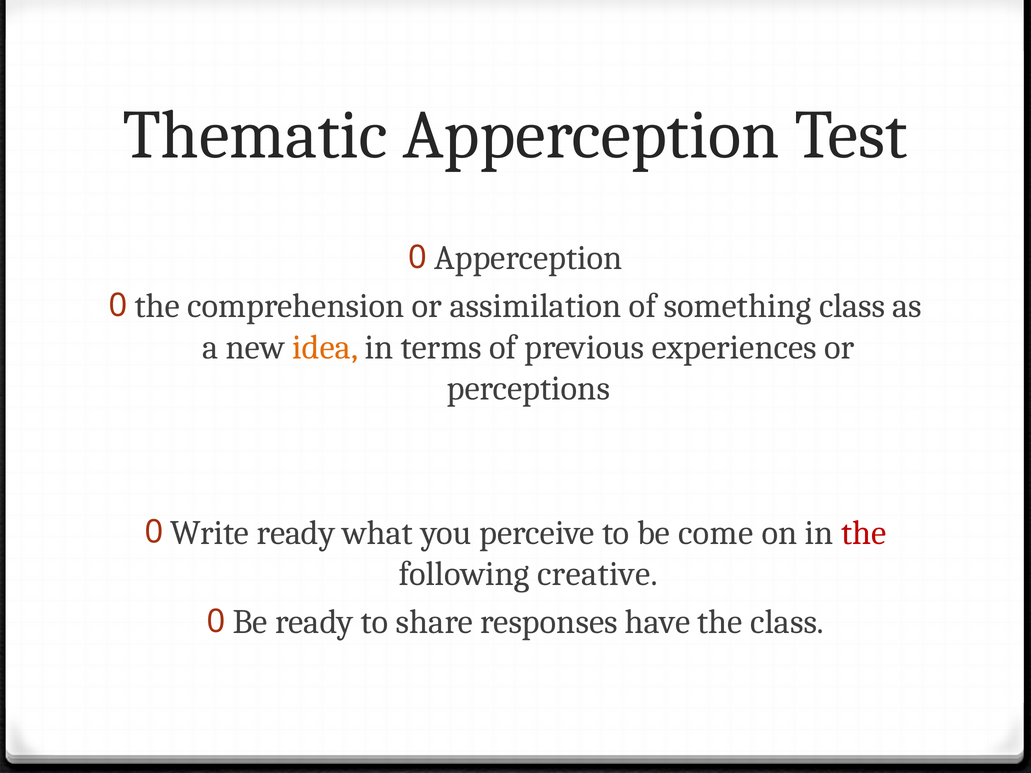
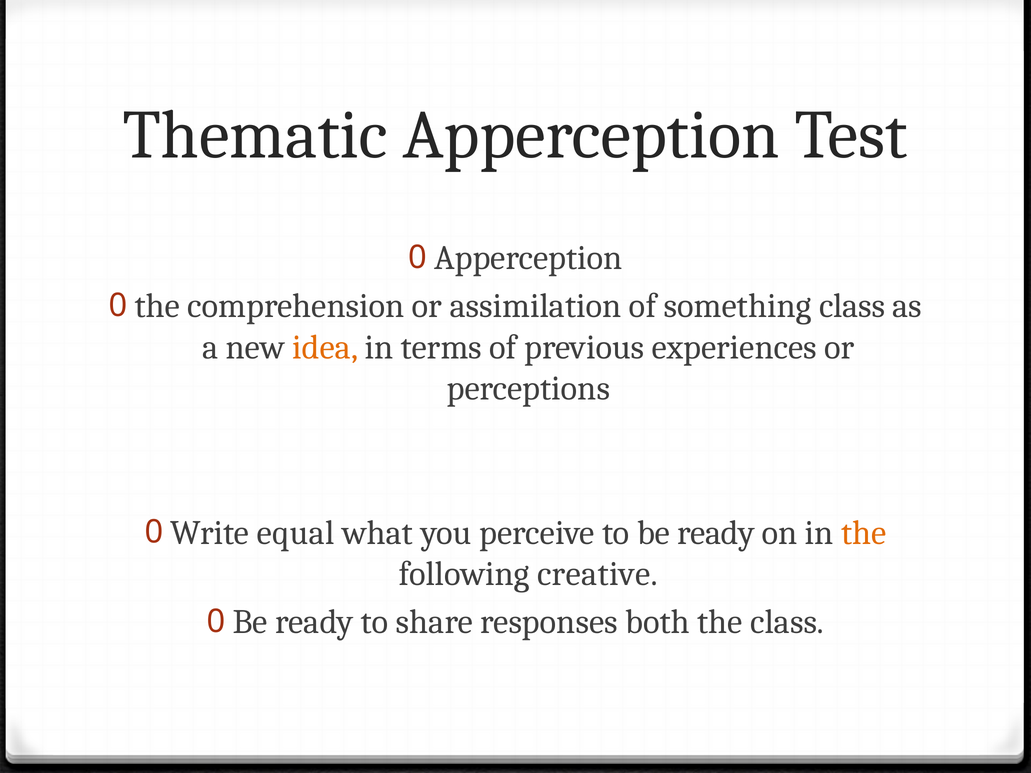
Write ready: ready -> equal
to be come: come -> ready
the at (864, 533) colour: red -> orange
have: have -> both
